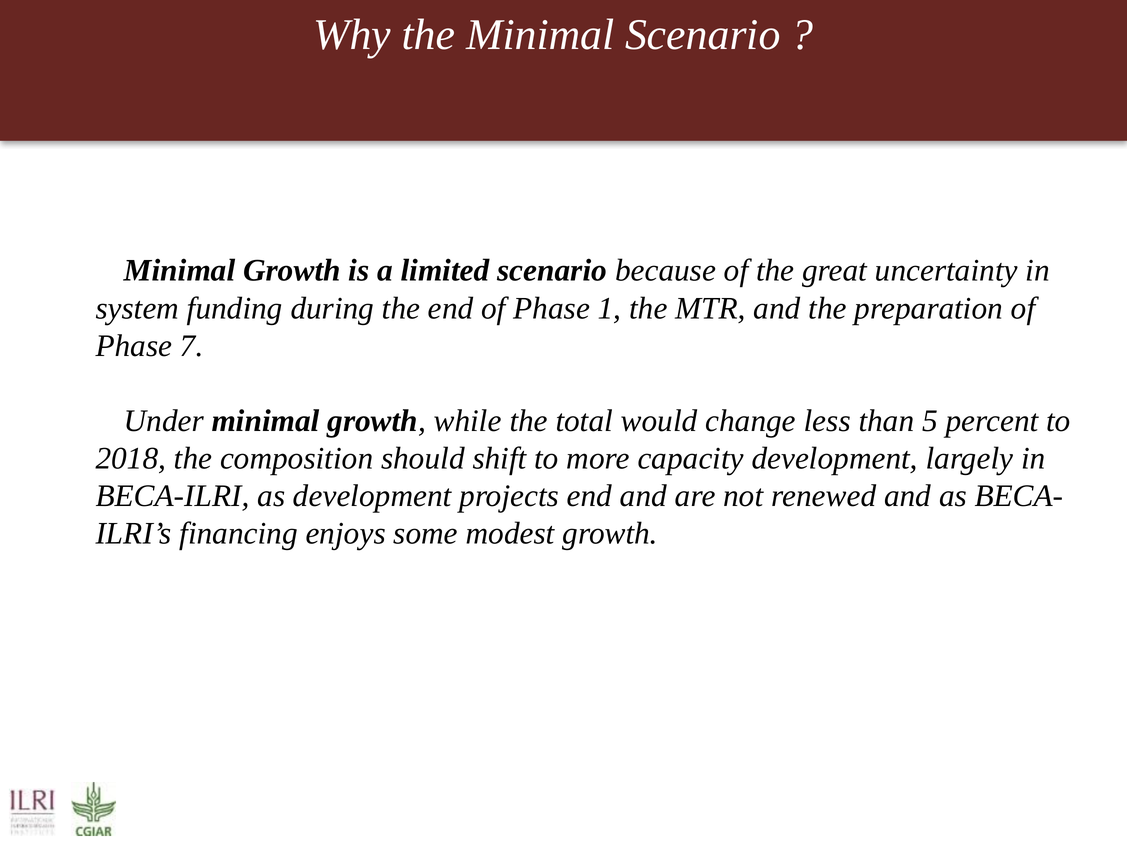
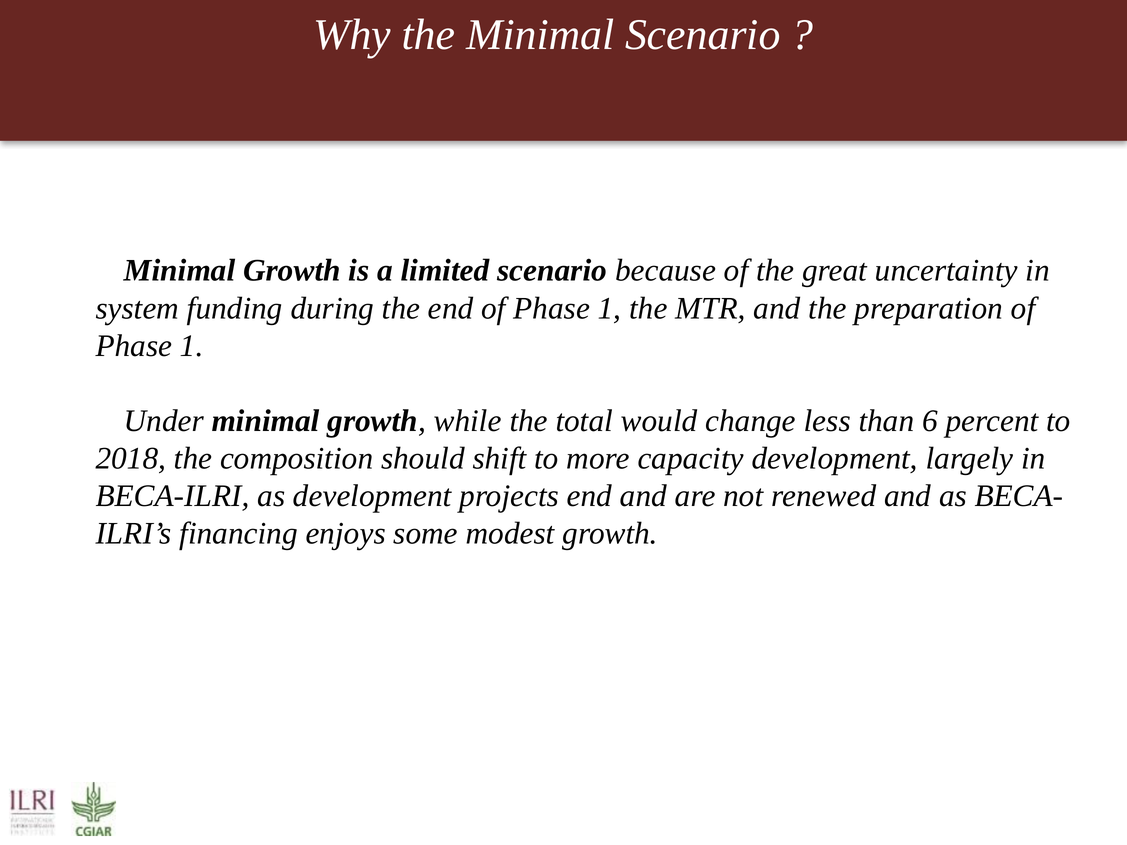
7 at (192, 346): 7 -> 1
5: 5 -> 6
